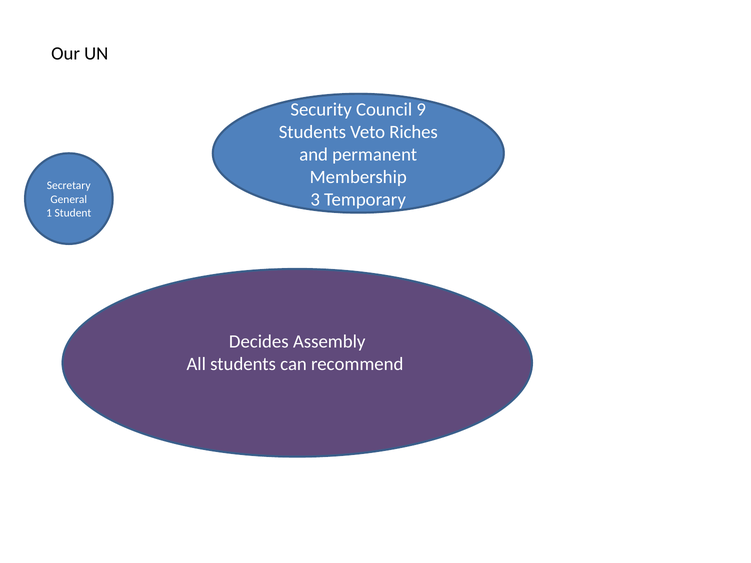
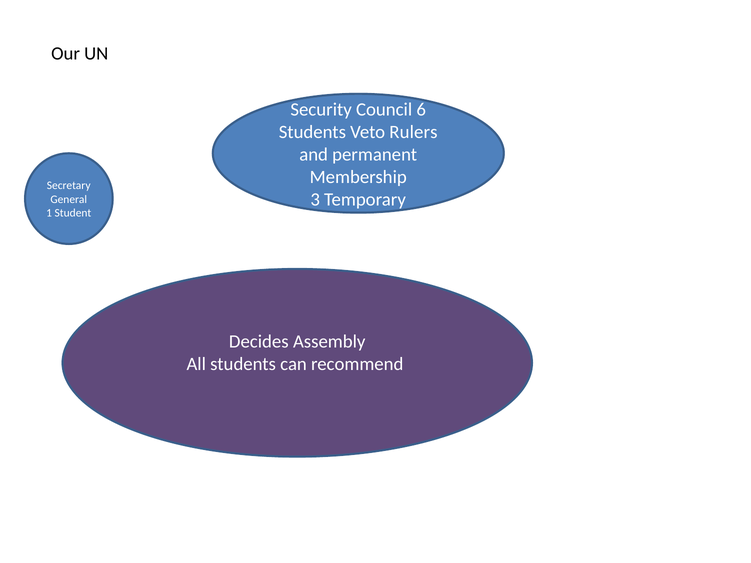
9: 9 -> 6
Riches: Riches -> Rulers
